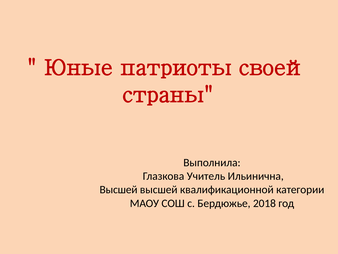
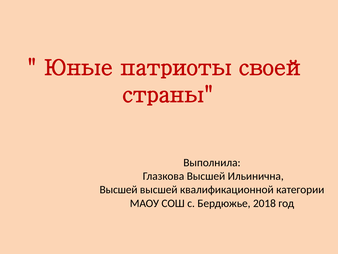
Глазкова Учитель: Учитель -> Высшей
